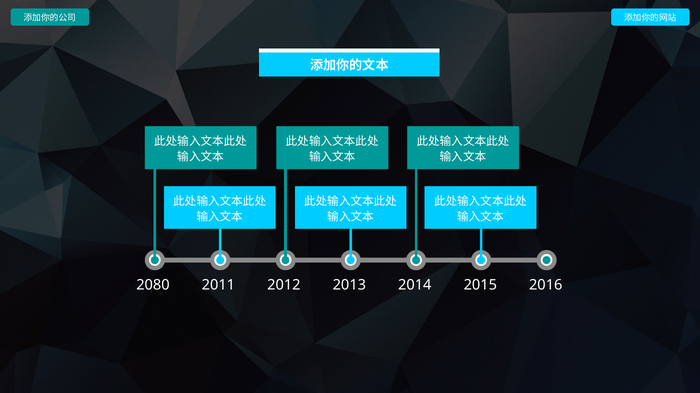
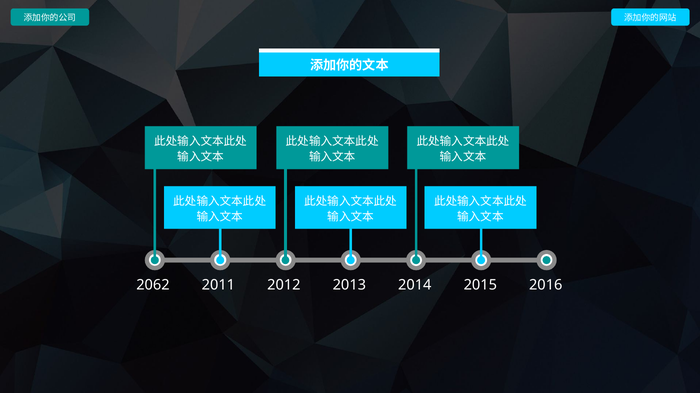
2080: 2080 -> 2062
